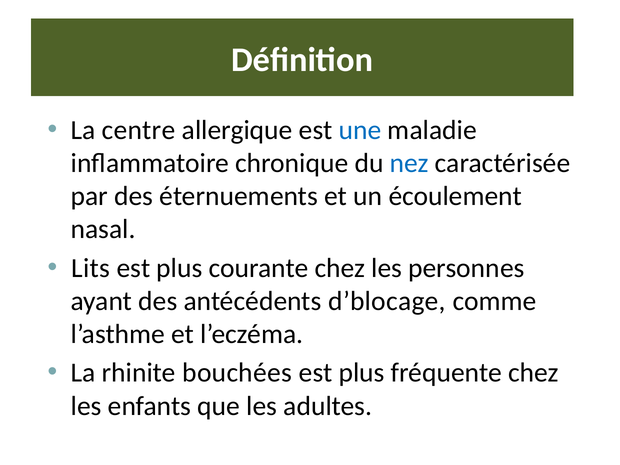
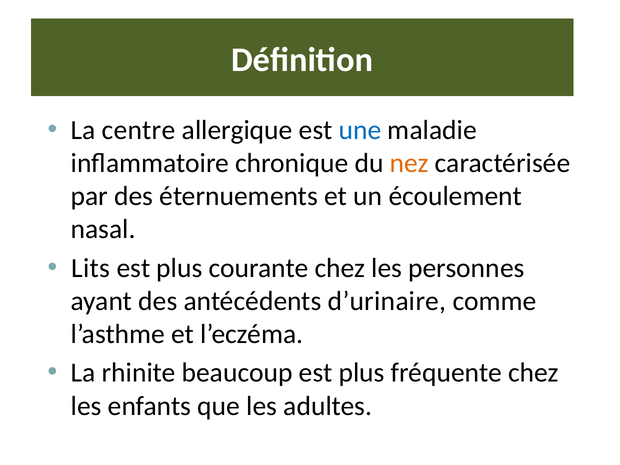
nez colour: blue -> orange
d’blocage: d’blocage -> d’urinaire
bouchées: bouchées -> beaucoup
